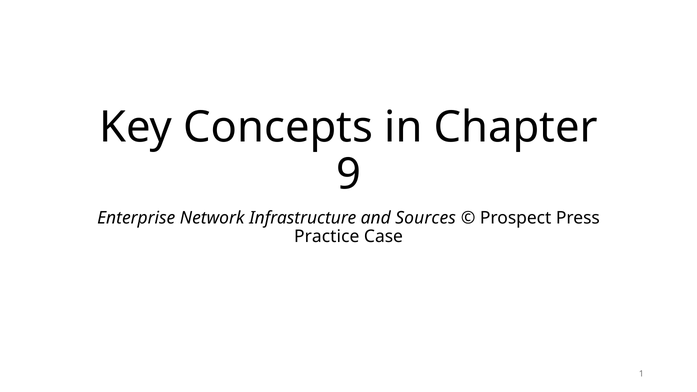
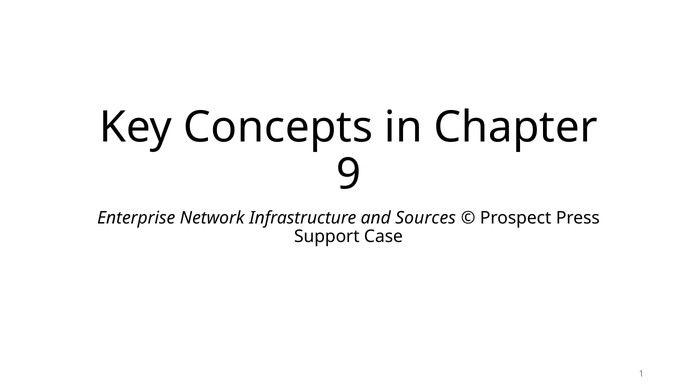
Practice: Practice -> Support
